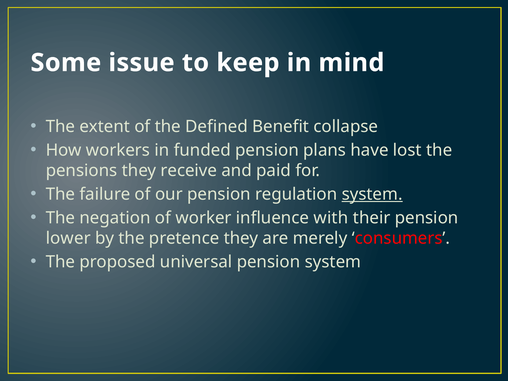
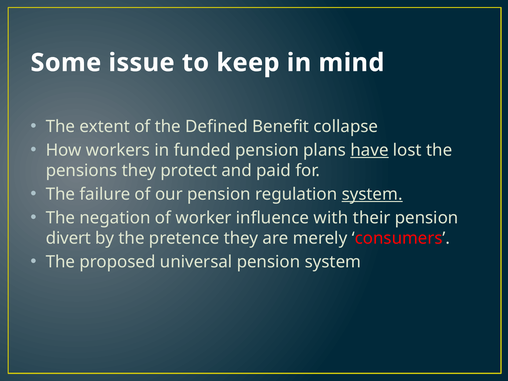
have underline: none -> present
receive: receive -> protect
lower: lower -> divert
